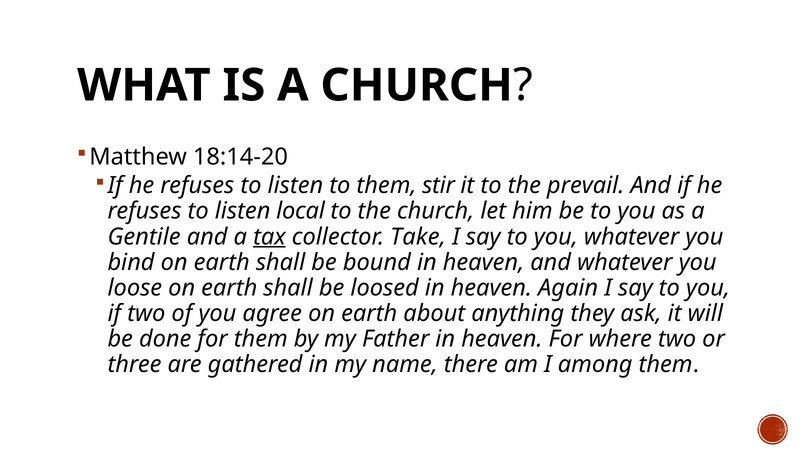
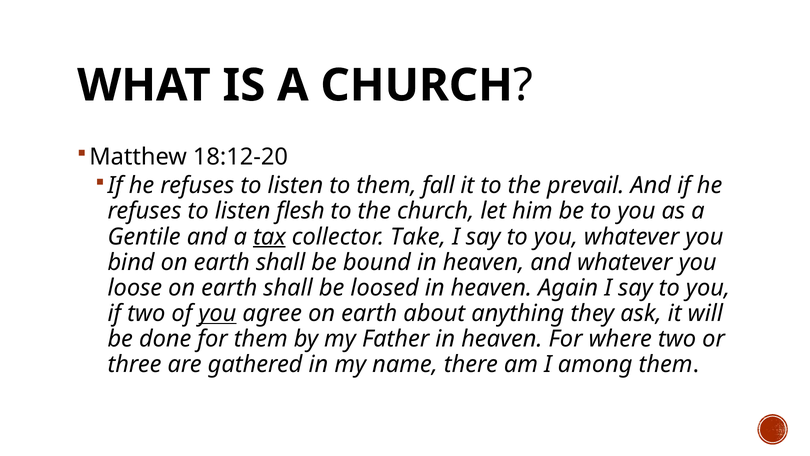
18:14-20: 18:14-20 -> 18:12-20
stir: stir -> fall
local: local -> flesh
you at (217, 313) underline: none -> present
